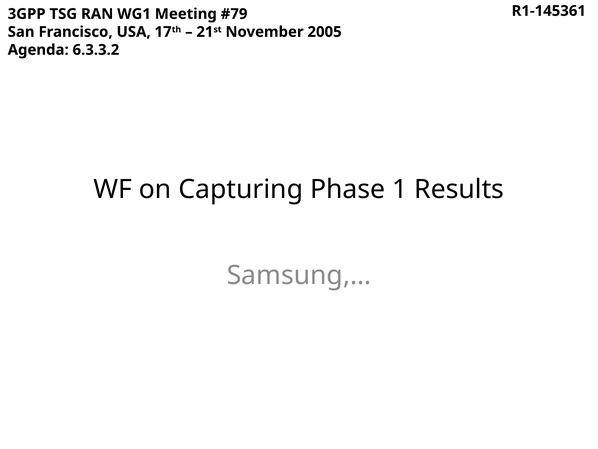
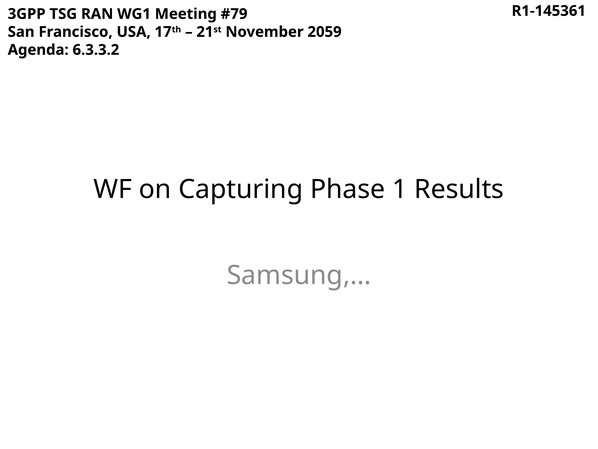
2005: 2005 -> 2059
